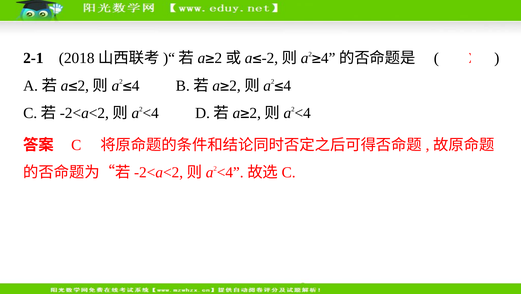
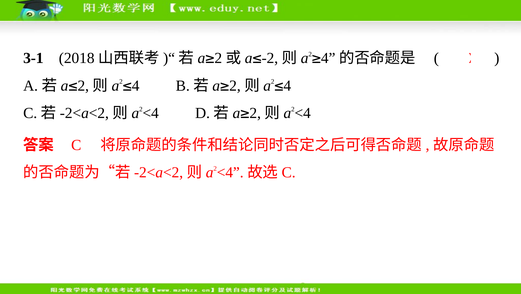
2-1: 2-1 -> 3-1
